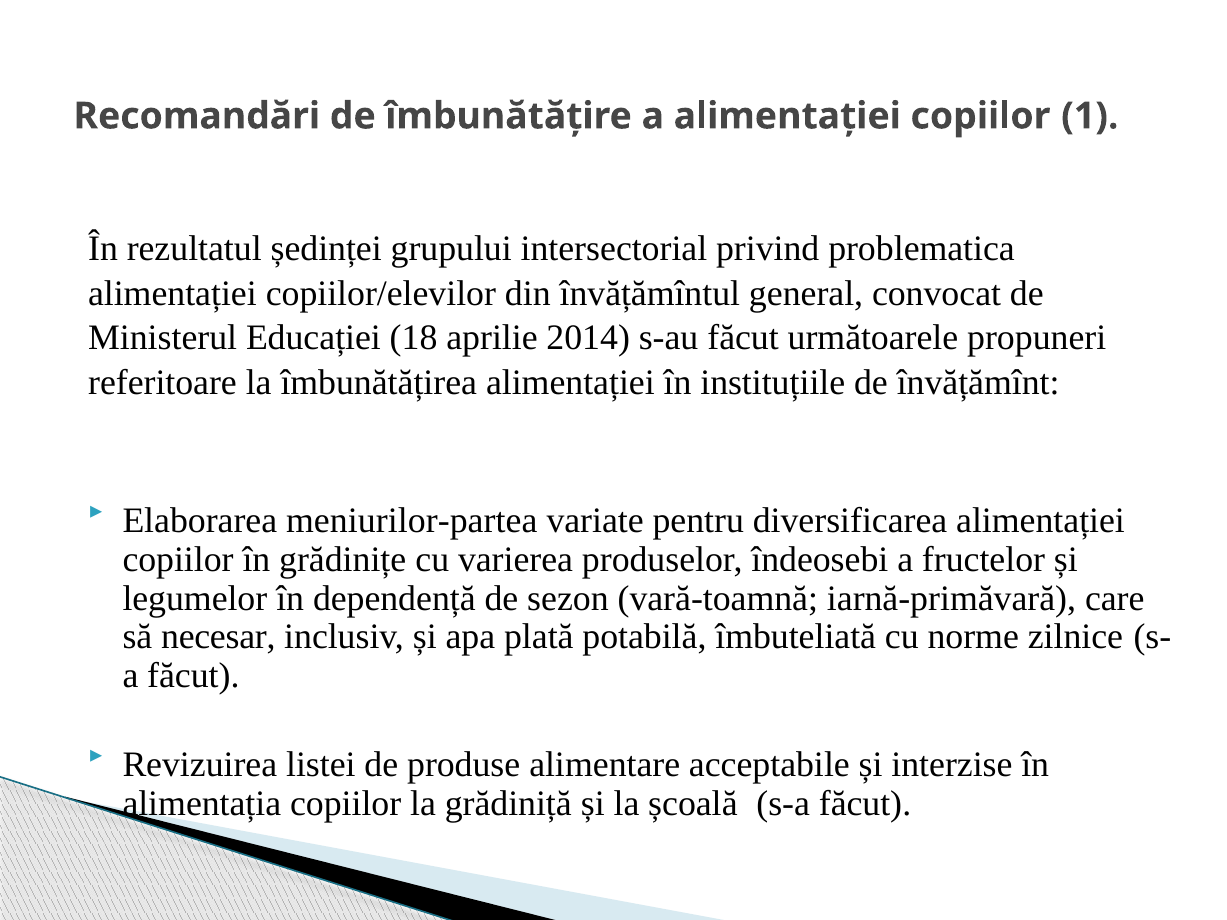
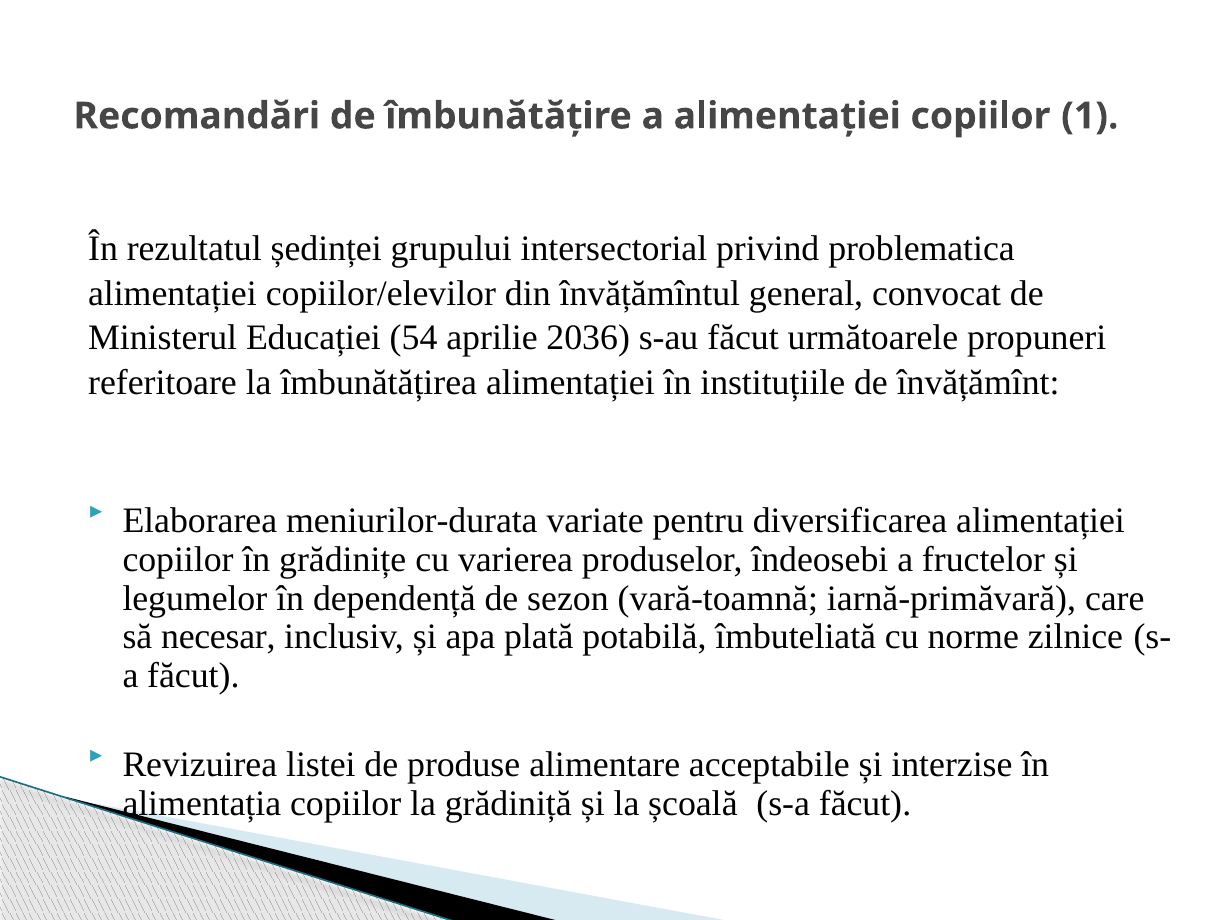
18: 18 -> 54
2014: 2014 -> 2036
meniurilor-partea: meniurilor-partea -> meniurilor-durata
